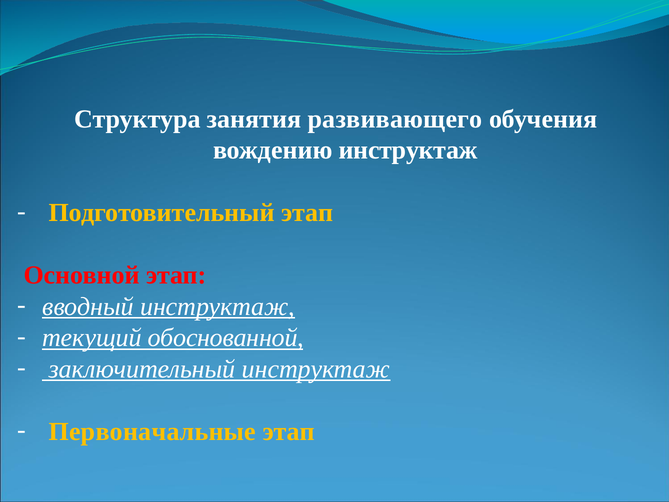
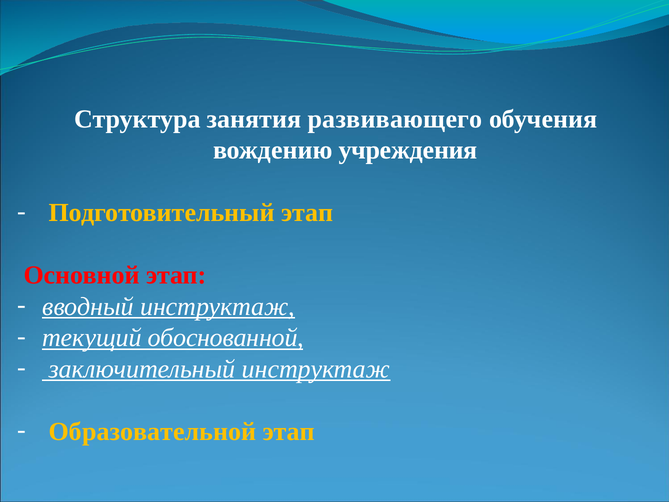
вождению инструктаж: инструктаж -> учреждения
Первоначальные: Первоначальные -> Образовательной
